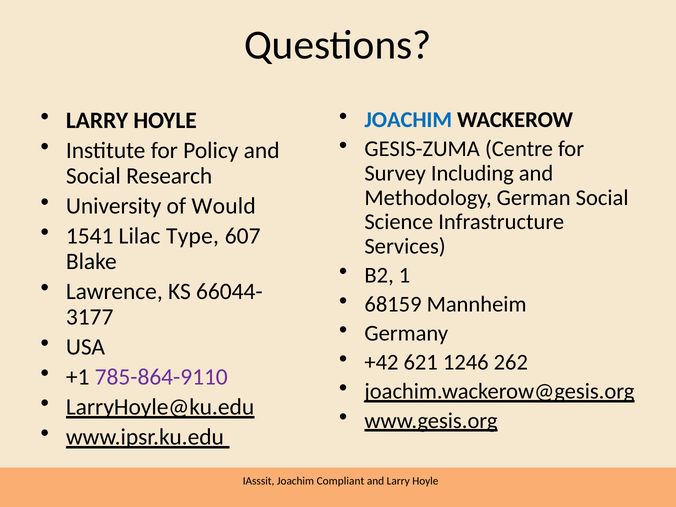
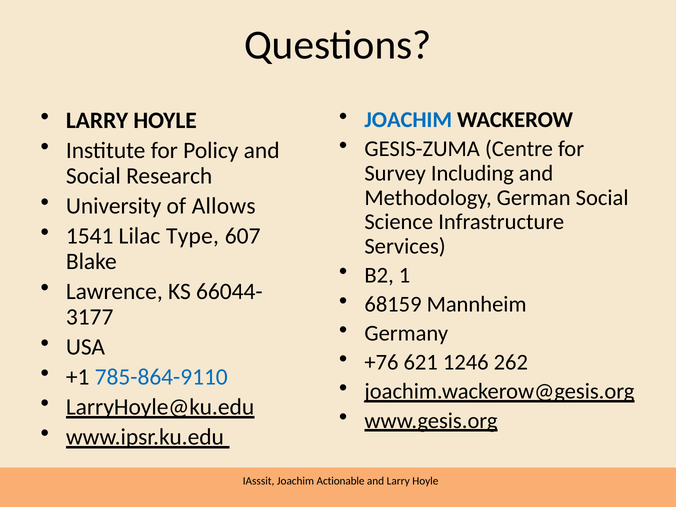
Would: Would -> Allows
+42: +42 -> +76
785-864-9110 colour: purple -> blue
Compliant: Compliant -> Actionable
